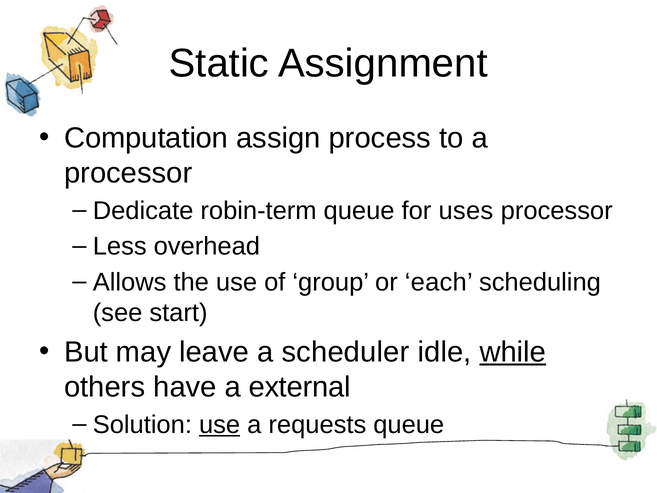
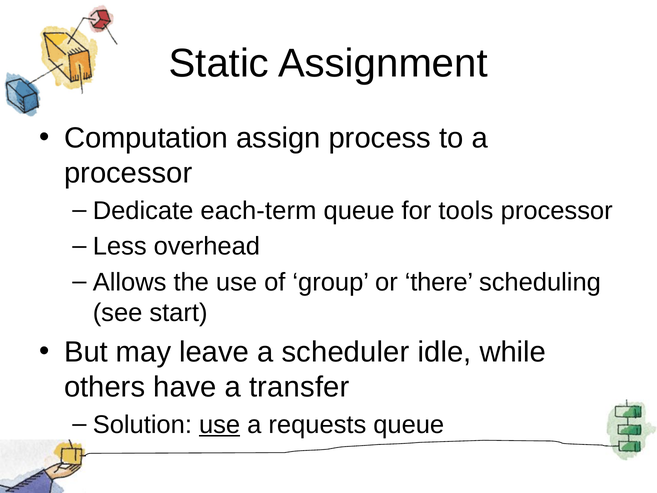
robin-term: robin-term -> each-term
uses: uses -> tools
each: each -> there
while underline: present -> none
external: external -> transfer
